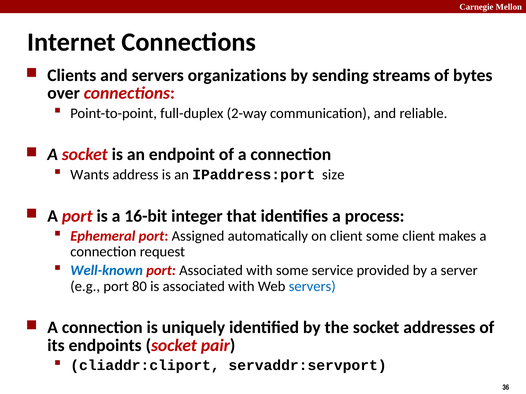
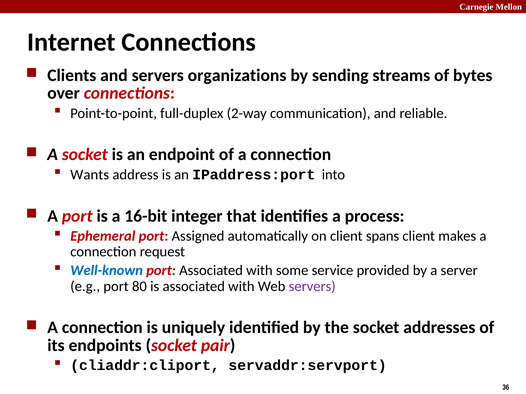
size: size -> into
client some: some -> spans
servers at (312, 287) colour: blue -> purple
